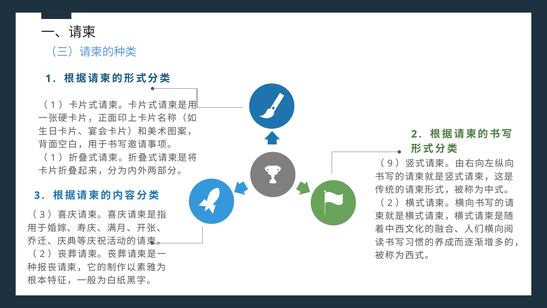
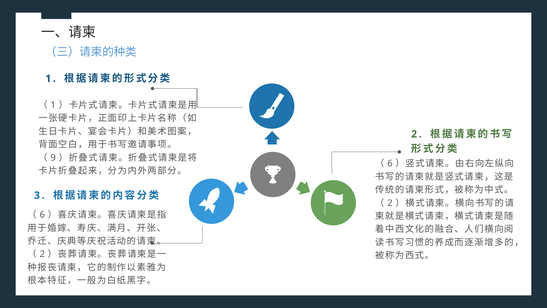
1 at (53, 158): 1 -> 9
9 at (390, 163): 9 -> 6
3 at (42, 215): 3 -> 6
